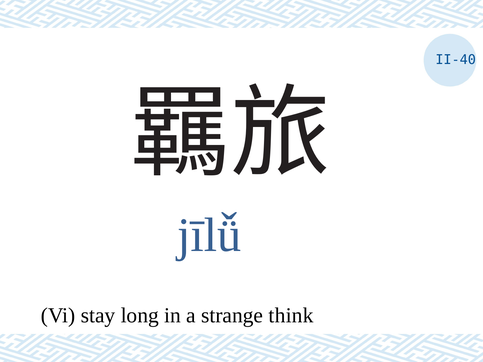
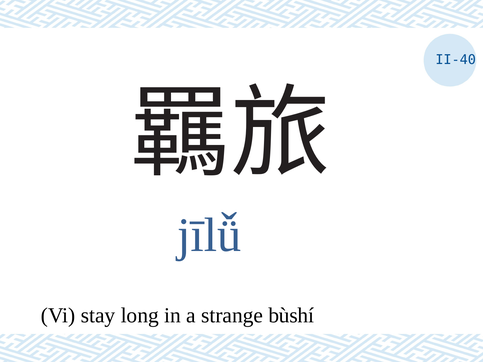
think: think -> bùshí
